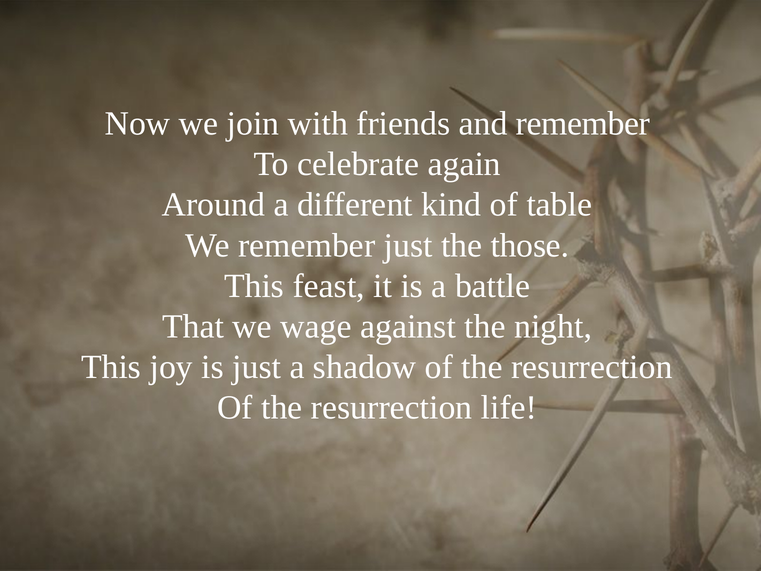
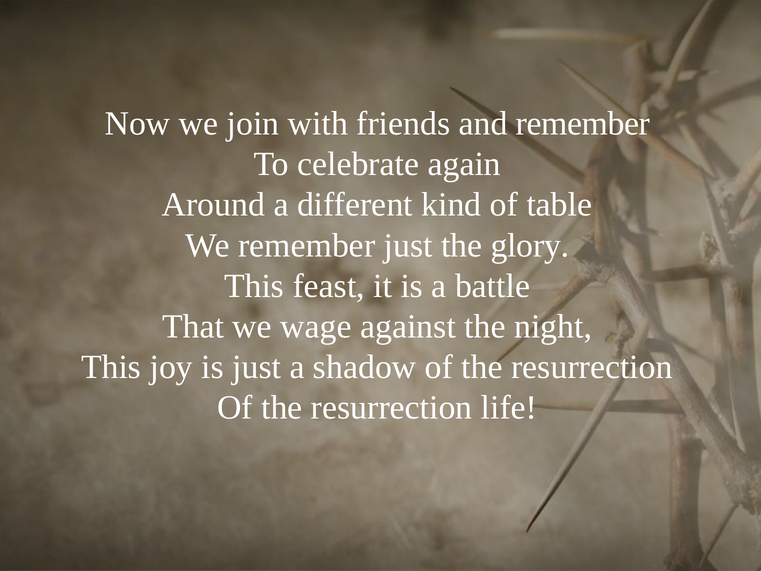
those: those -> glory
